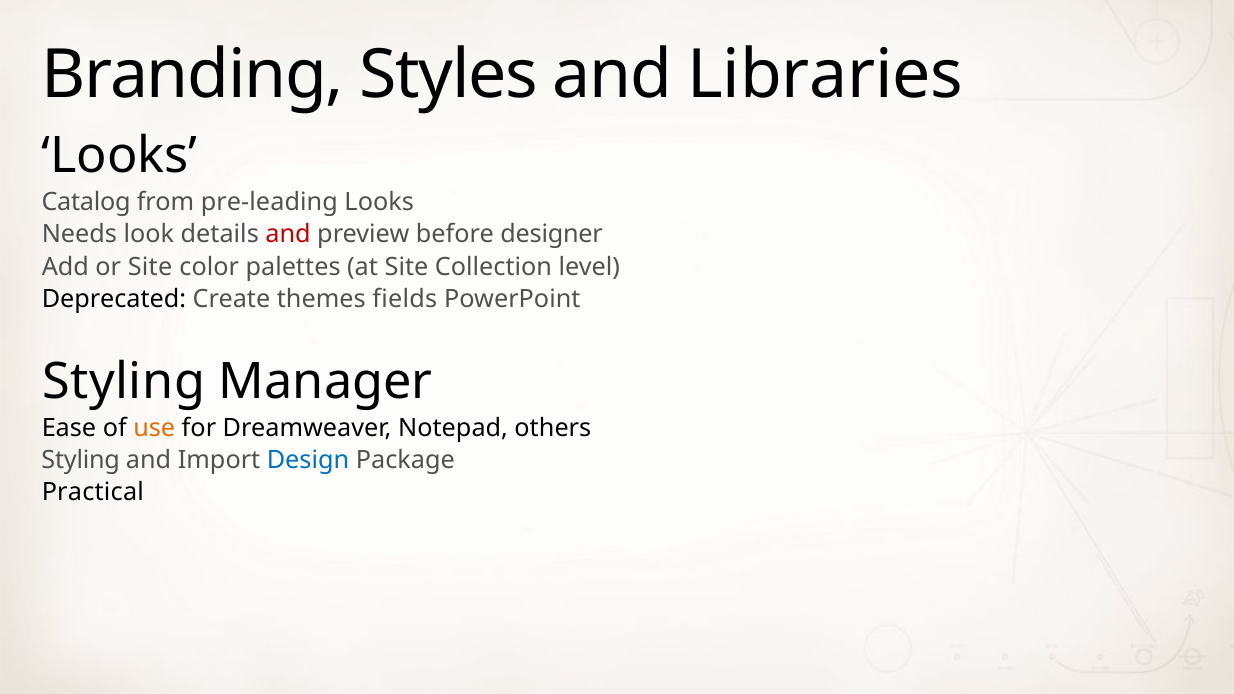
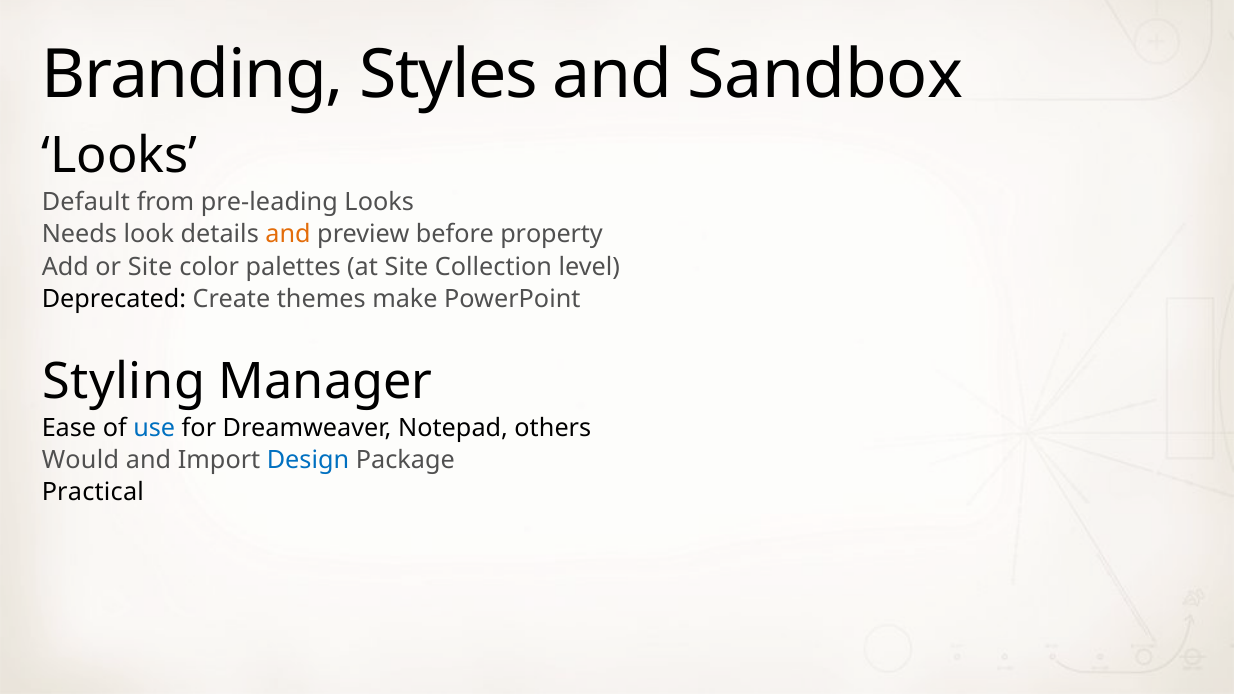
Libraries: Libraries -> Sandbox
Catalog: Catalog -> Default
and at (288, 235) colour: red -> orange
designer: designer -> property
fields: fields -> make
use colour: orange -> blue
Styling at (81, 460): Styling -> Would
